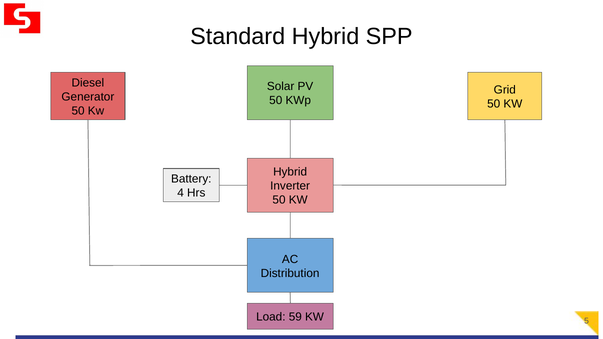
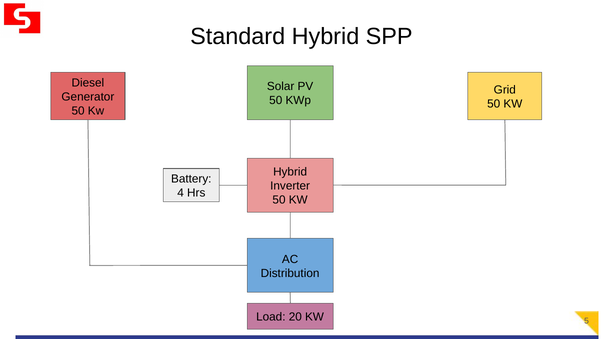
59: 59 -> 20
